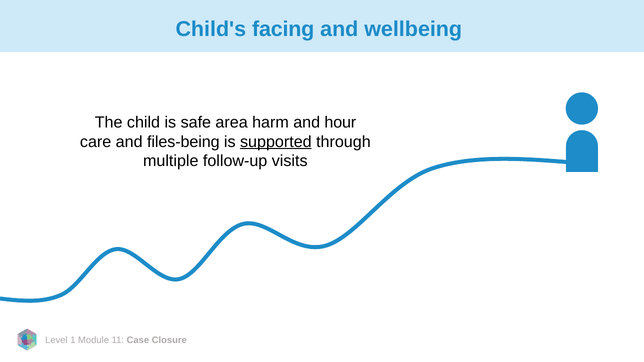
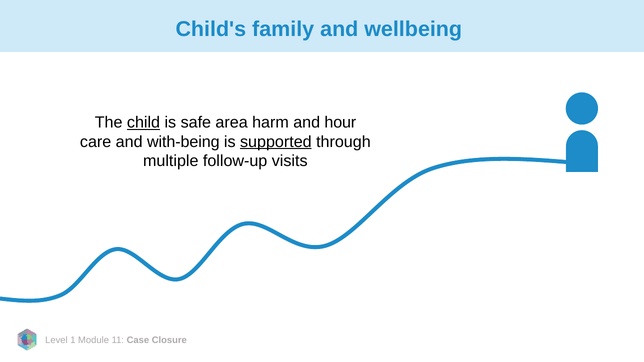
facing: facing -> family
child underline: none -> present
files-being: files-being -> with-being
